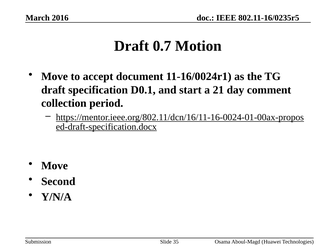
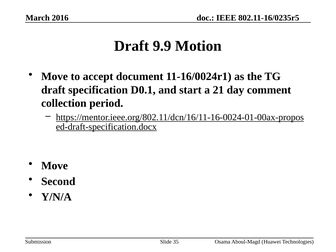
0.7: 0.7 -> 9.9
